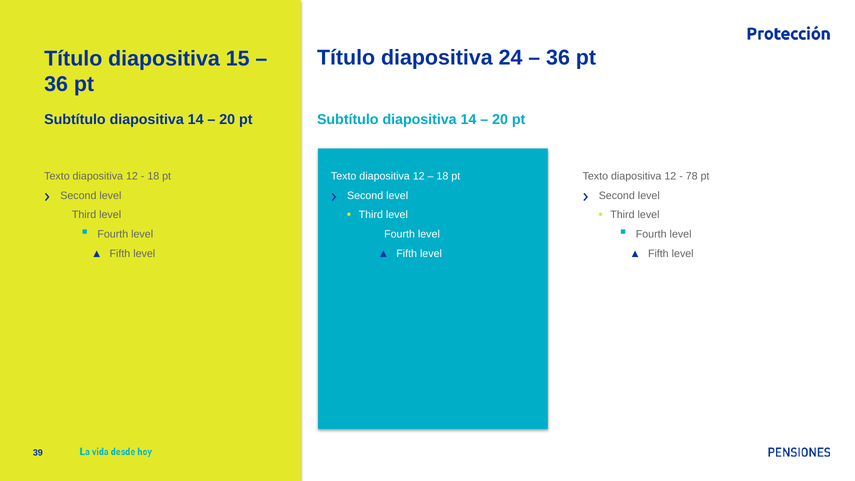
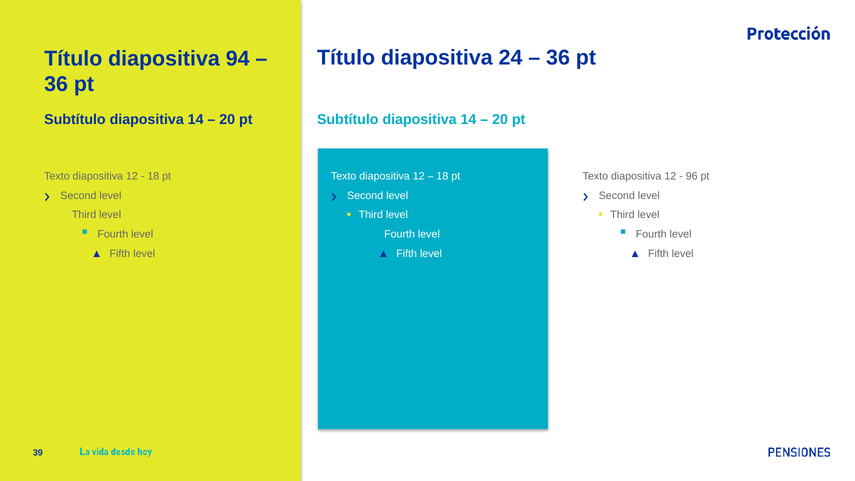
15: 15 -> 94
78: 78 -> 96
